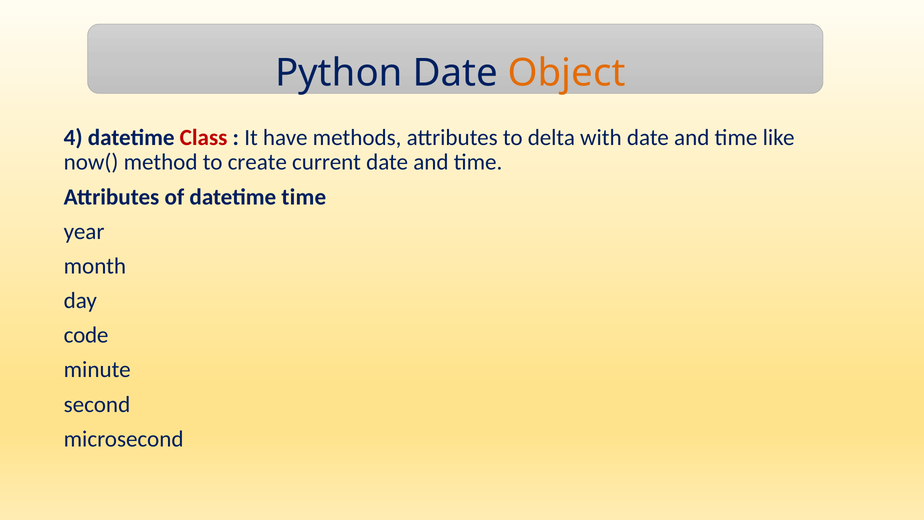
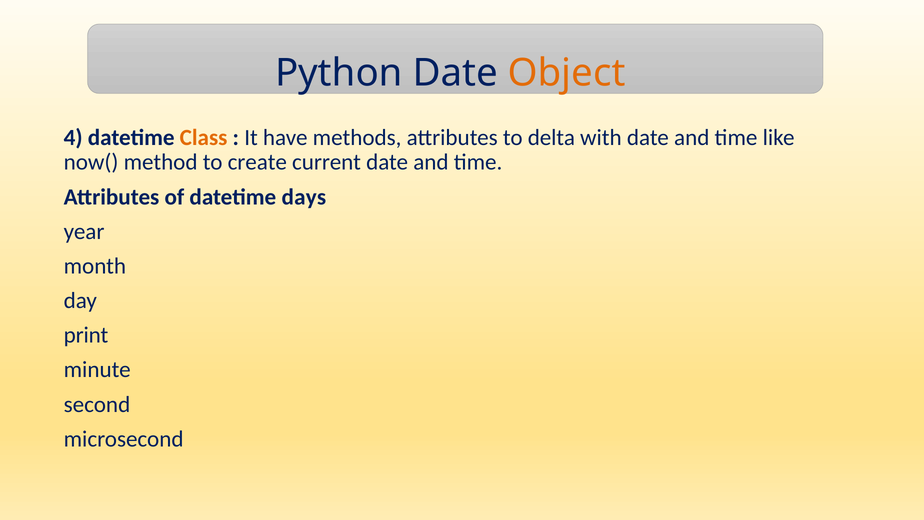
Class colour: red -> orange
datetime time: time -> days
code: code -> print
